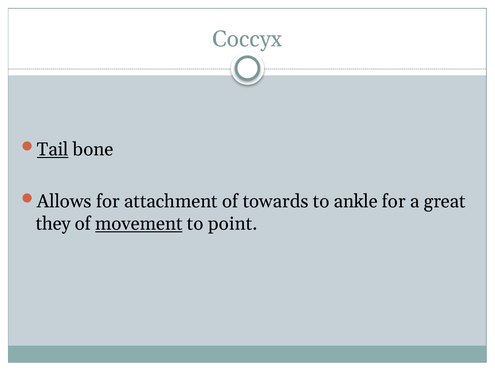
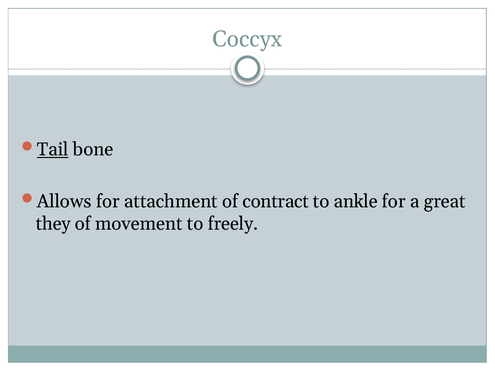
towards: towards -> contract
movement underline: present -> none
point: point -> freely
